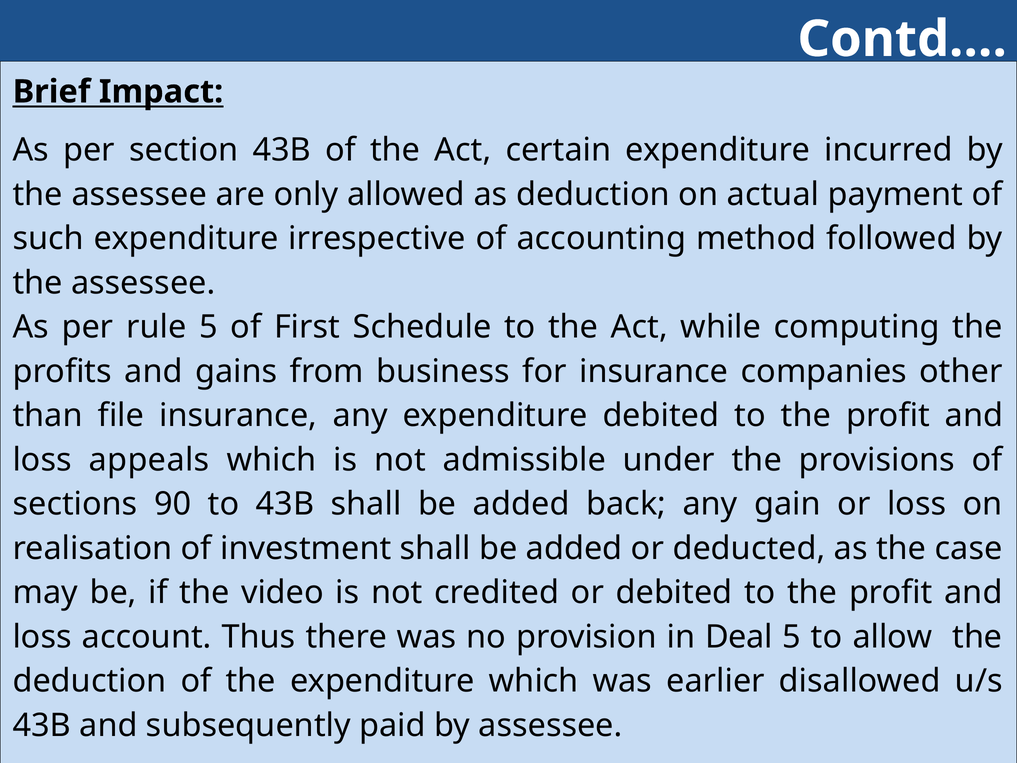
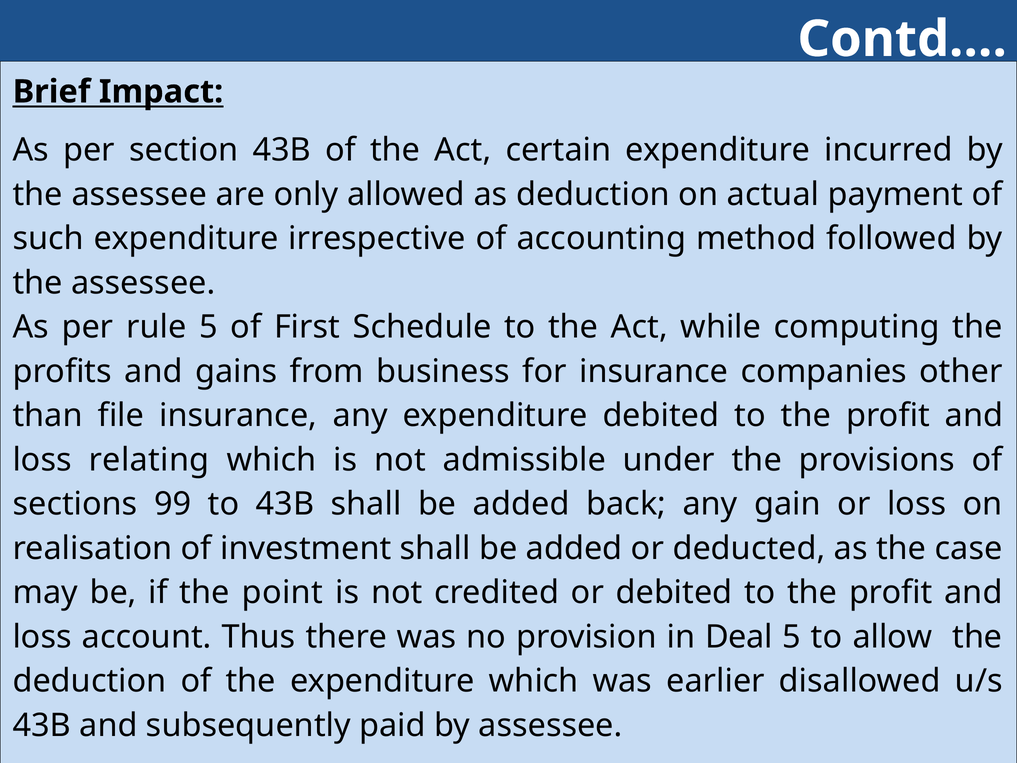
appeals: appeals -> relating
90: 90 -> 99
video: video -> point
